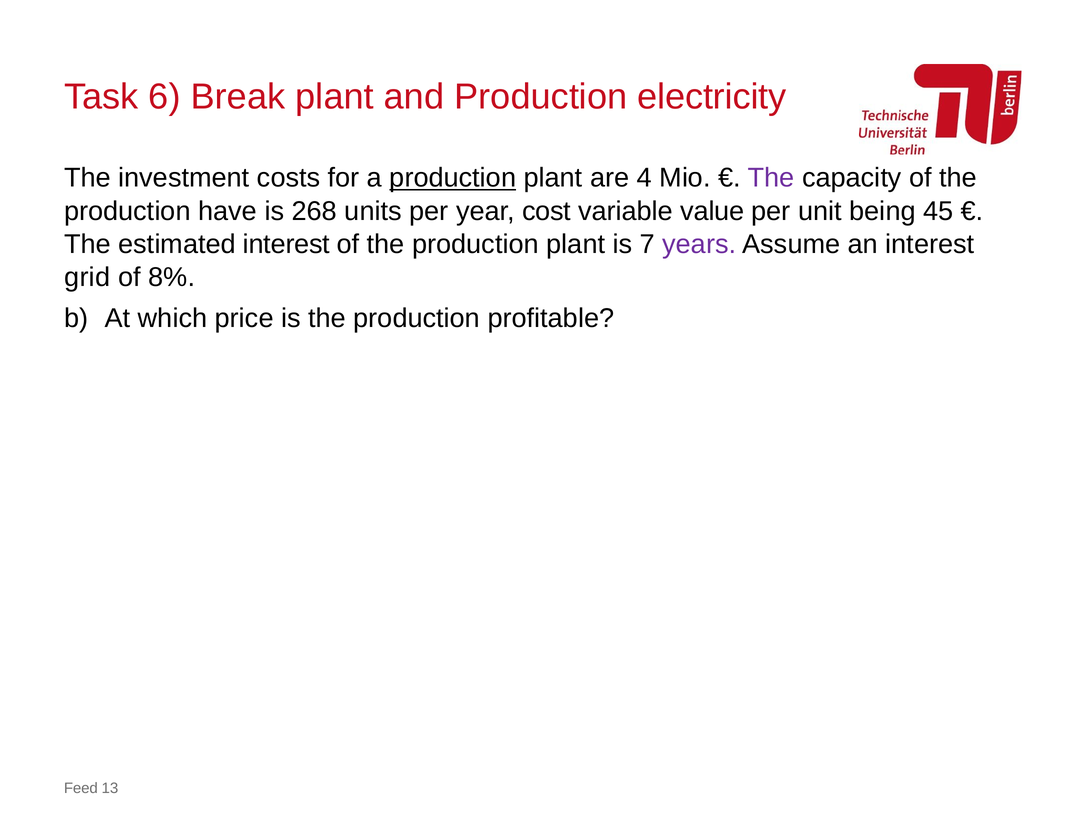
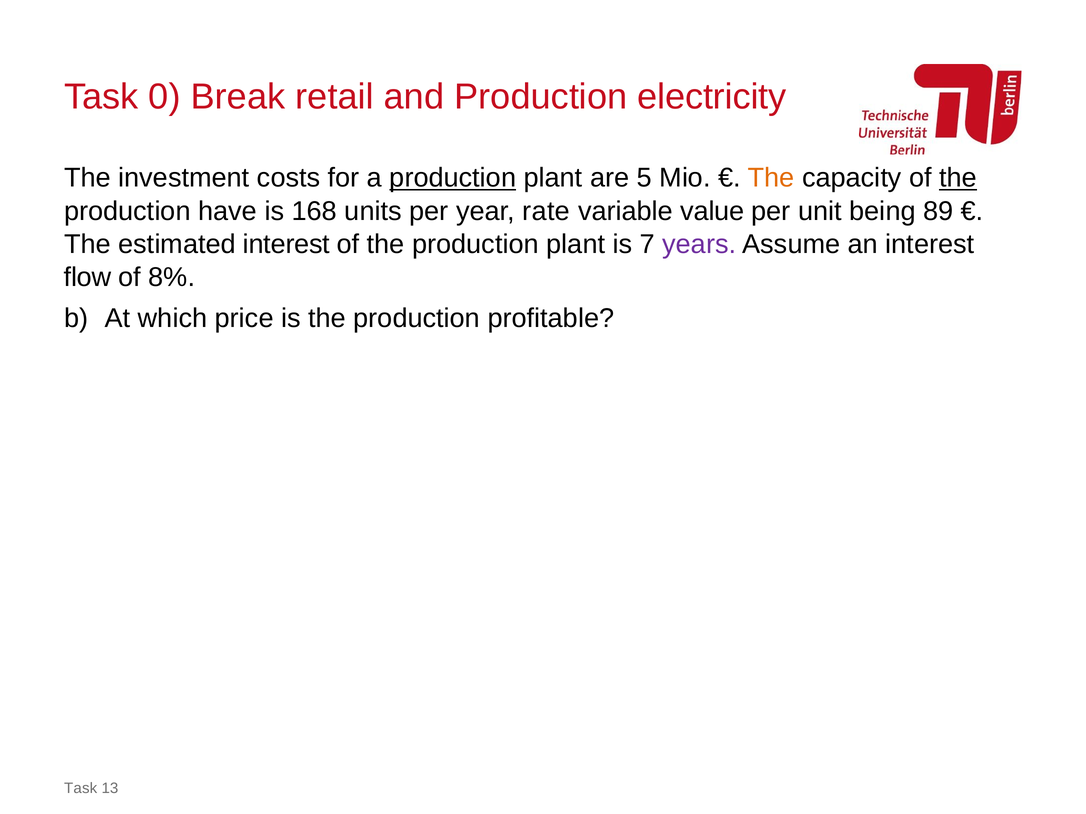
6: 6 -> 0
Break plant: plant -> retail
4: 4 -> 5
The at (771, 178) colour: purple -> orange
the at (958, 178) underline: none -> present
268: 268 -> 168
cost: cost -> rate
45: 45 -> 89
grid: grid -> flow
Feed at (81, 789): Feed -> Task
